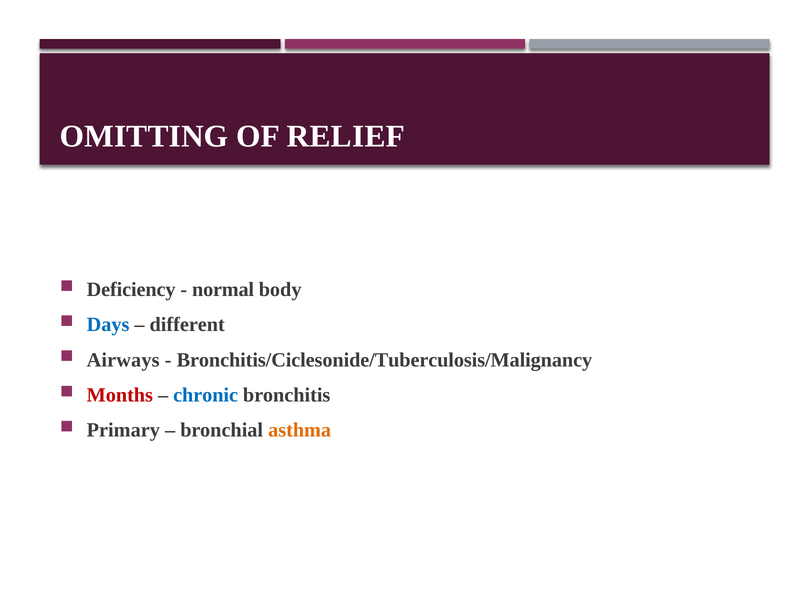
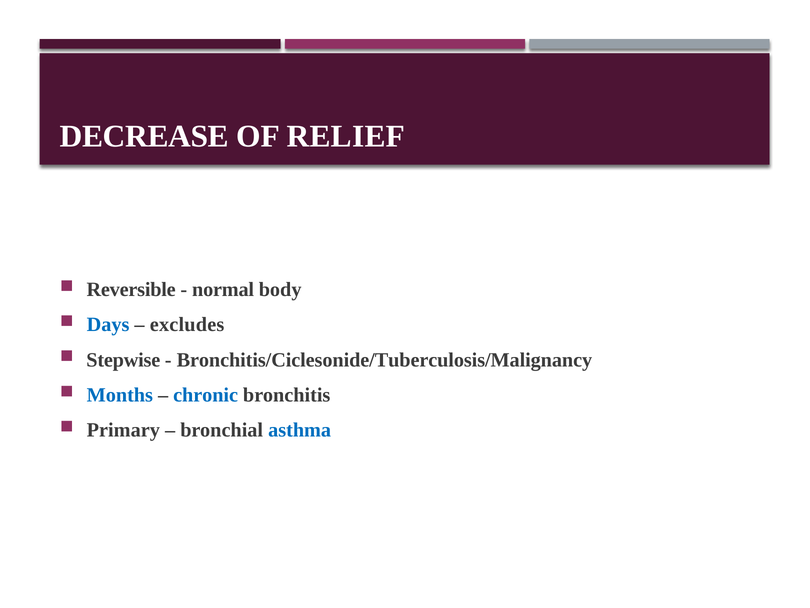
OMITTING: OMITTING -> DECREASE
Deficiency: Deficiency -> Reversible
different: different -> excludes
Airways: Airways -> Stepwise
Months colour: red -> blue
asthma colour: orange -> blue
